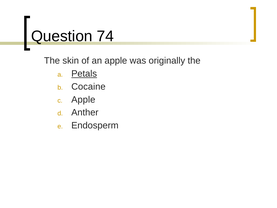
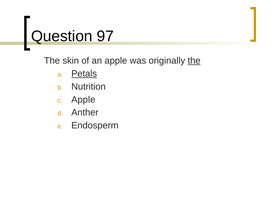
74: 74 -> 97
the at (194, 61) underline: none -> present
Cocaine: Cocaine -> Nutrition
